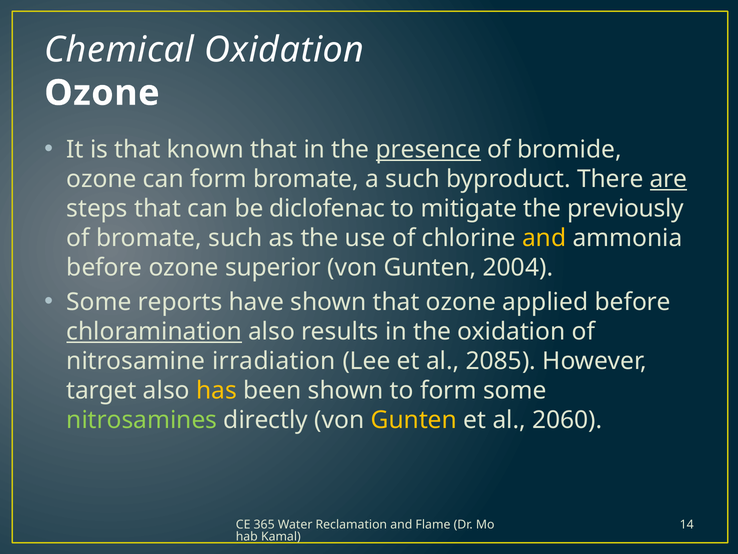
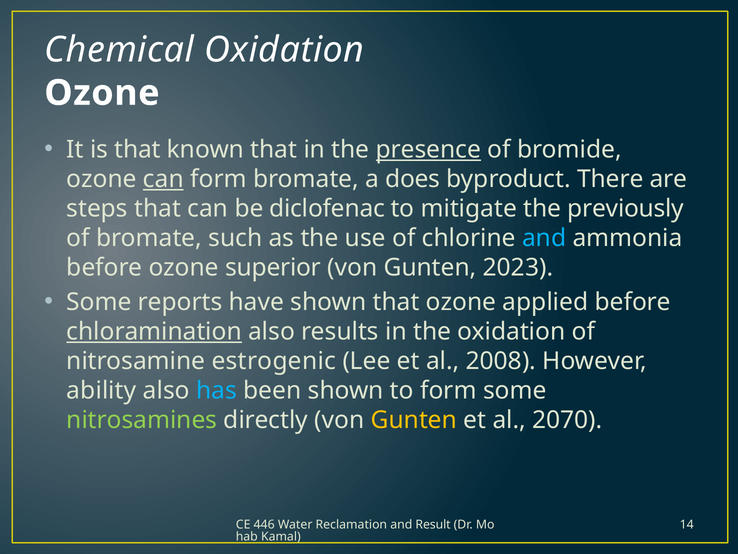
can at (163, 179) underline: none -> present
a such: such -> does
are underline: present -> none
and at (544, 238) colour: yellow -> light blue
2004: 2004 -> 2023
irradiation: irradiation -> estrogenic
2085: 2085 -> 2008
target: target -> ability
has colour: yellow -> light blue
2060: 2060 -> 2070
365: 365 -> 446
Flame: Flame -> Result
